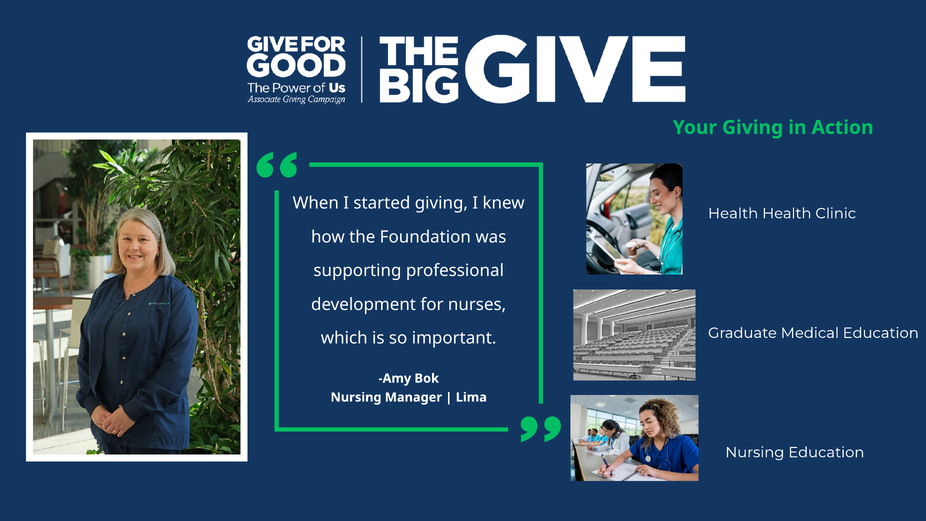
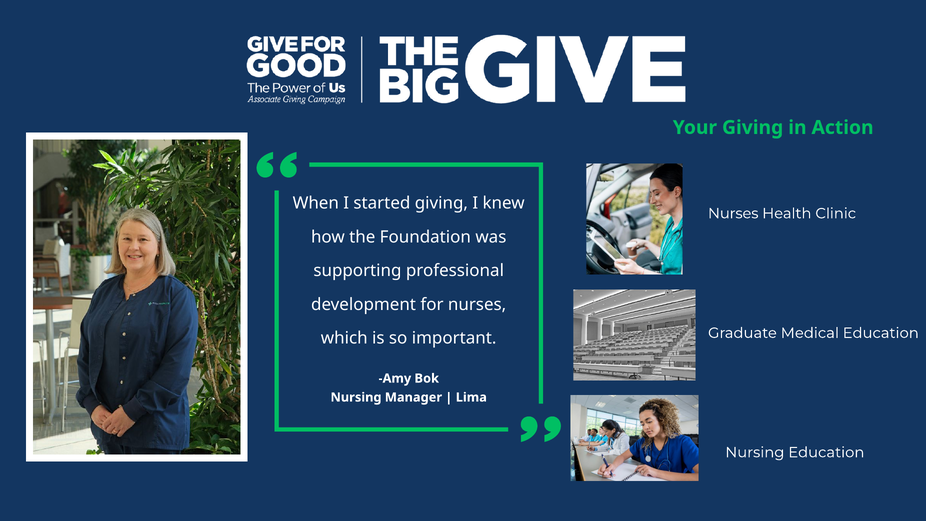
Health at (733, 213): Health -> Nurses
